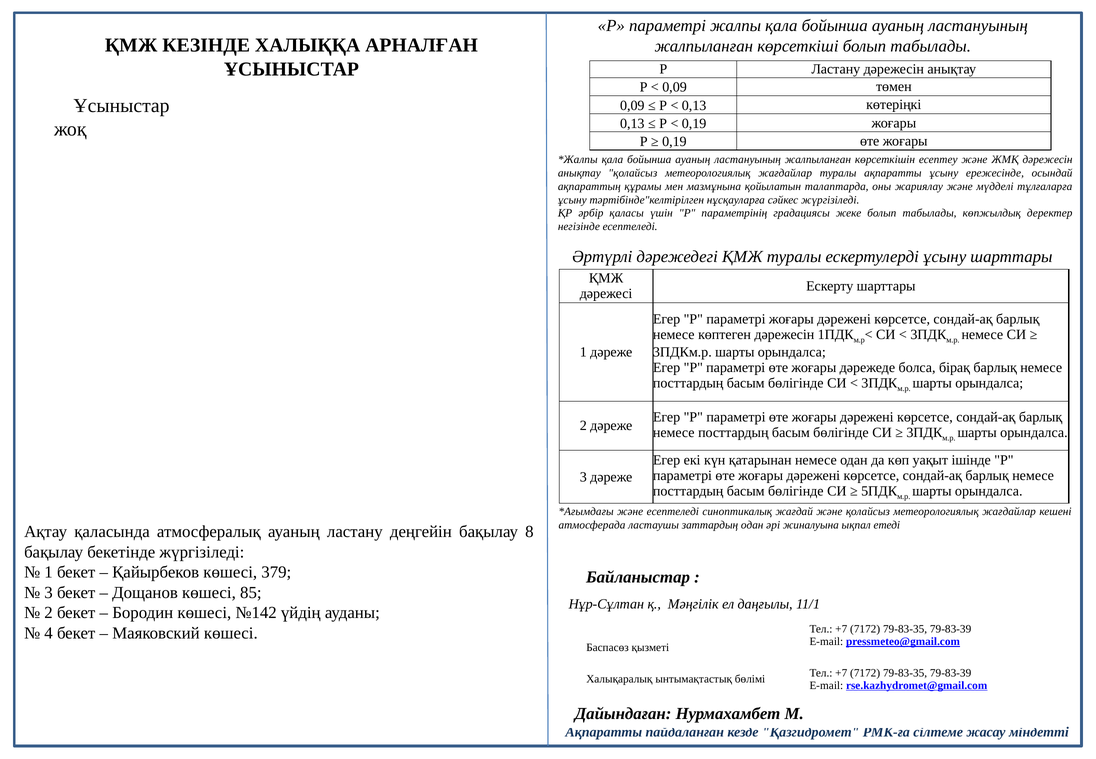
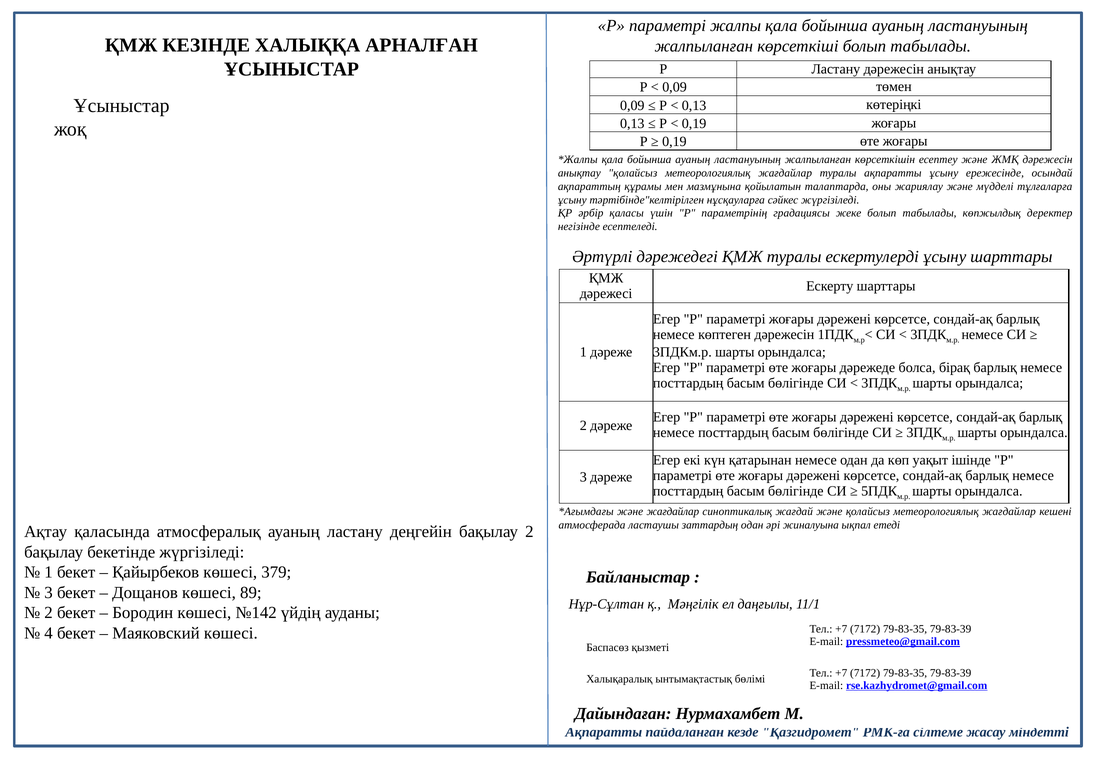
және есептеледі: есептеледі -> жағдайлар
бақылау 8: 8 -> 2
85: 85 -> 89
